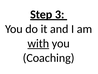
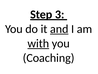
and underline: none -> present
